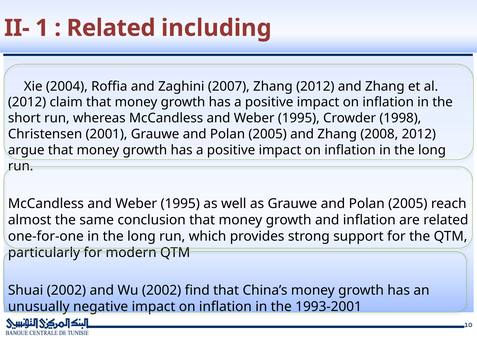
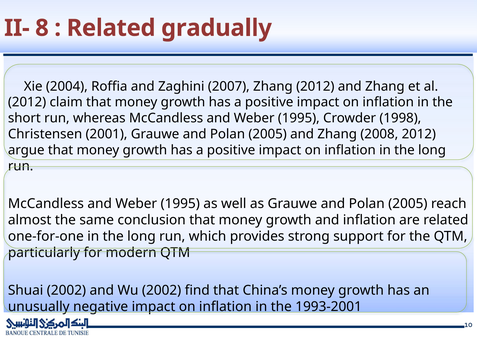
1: 1 -> 8
including: including -> gradually
